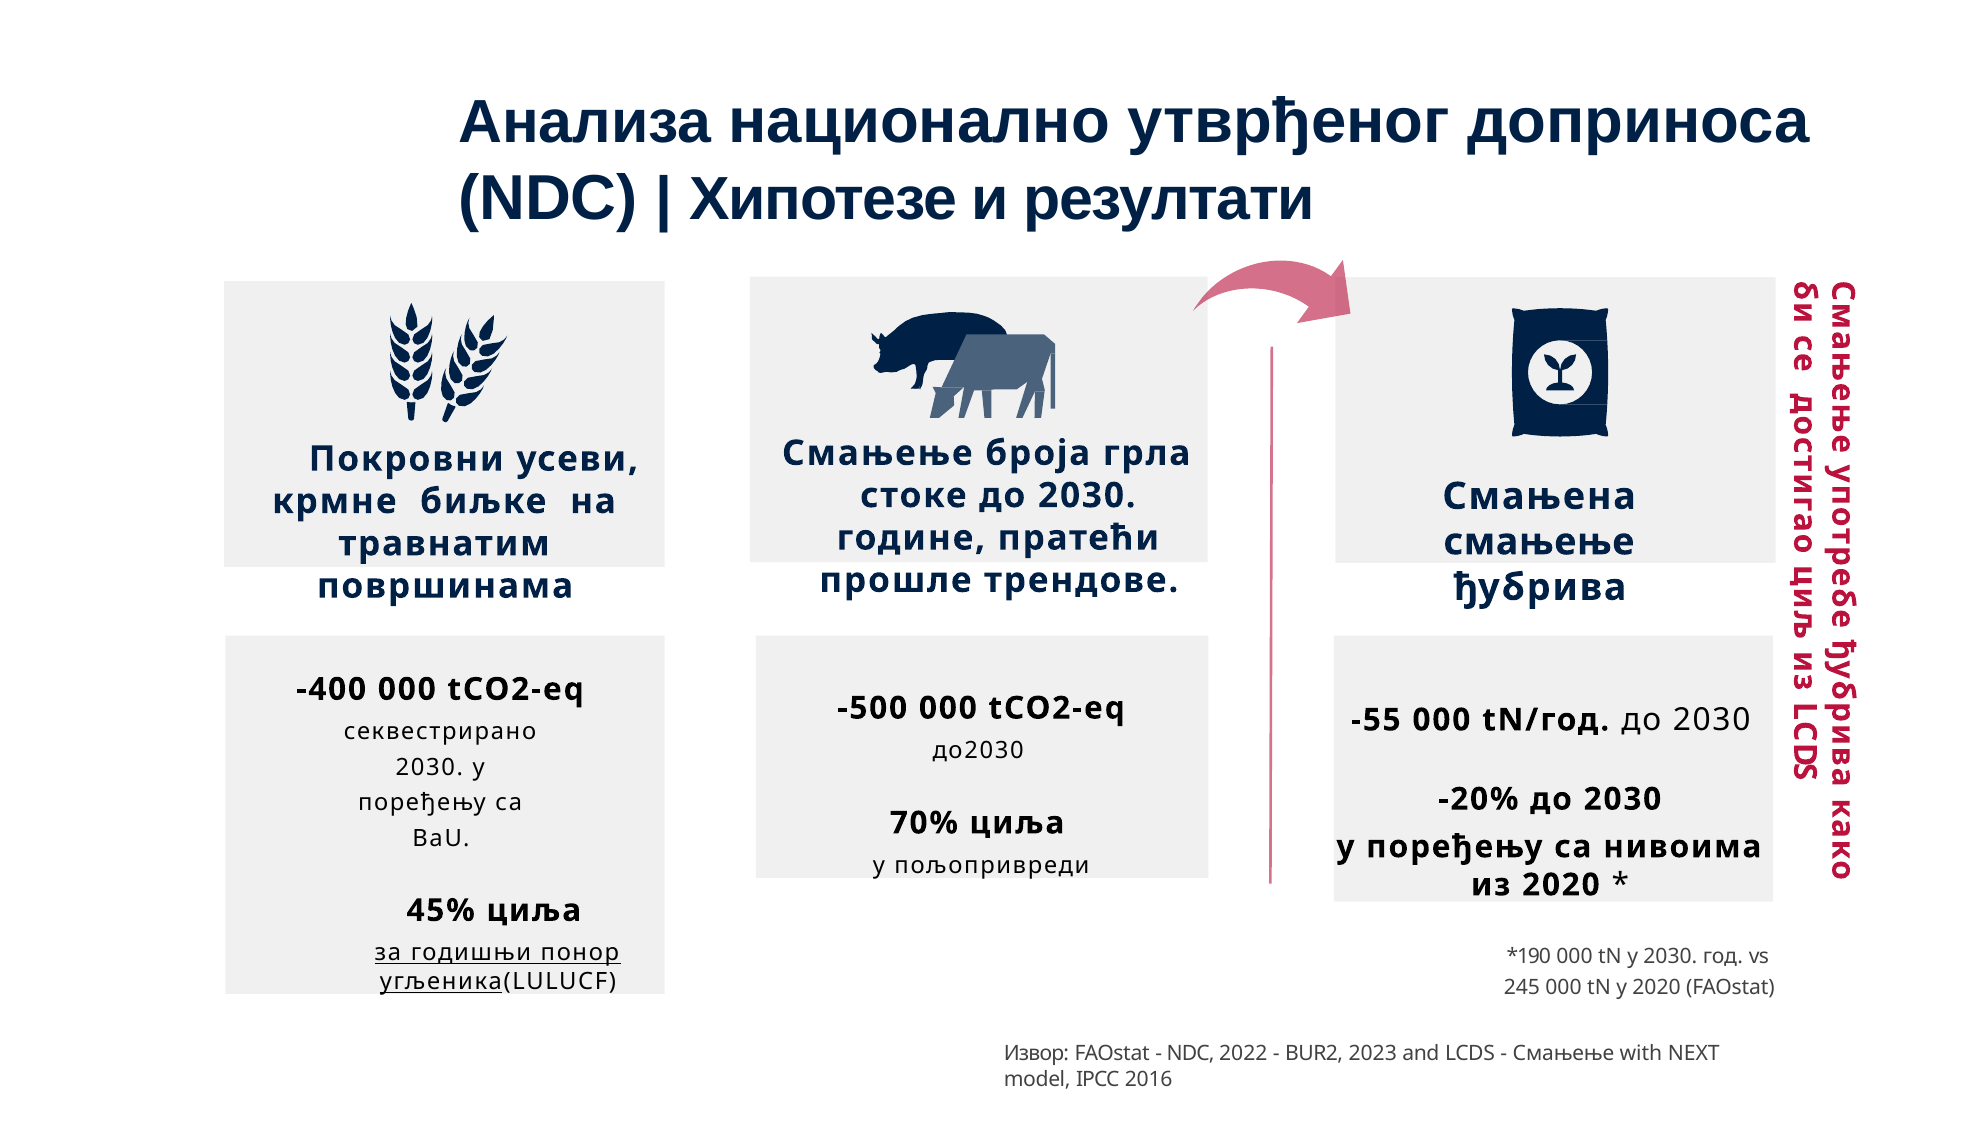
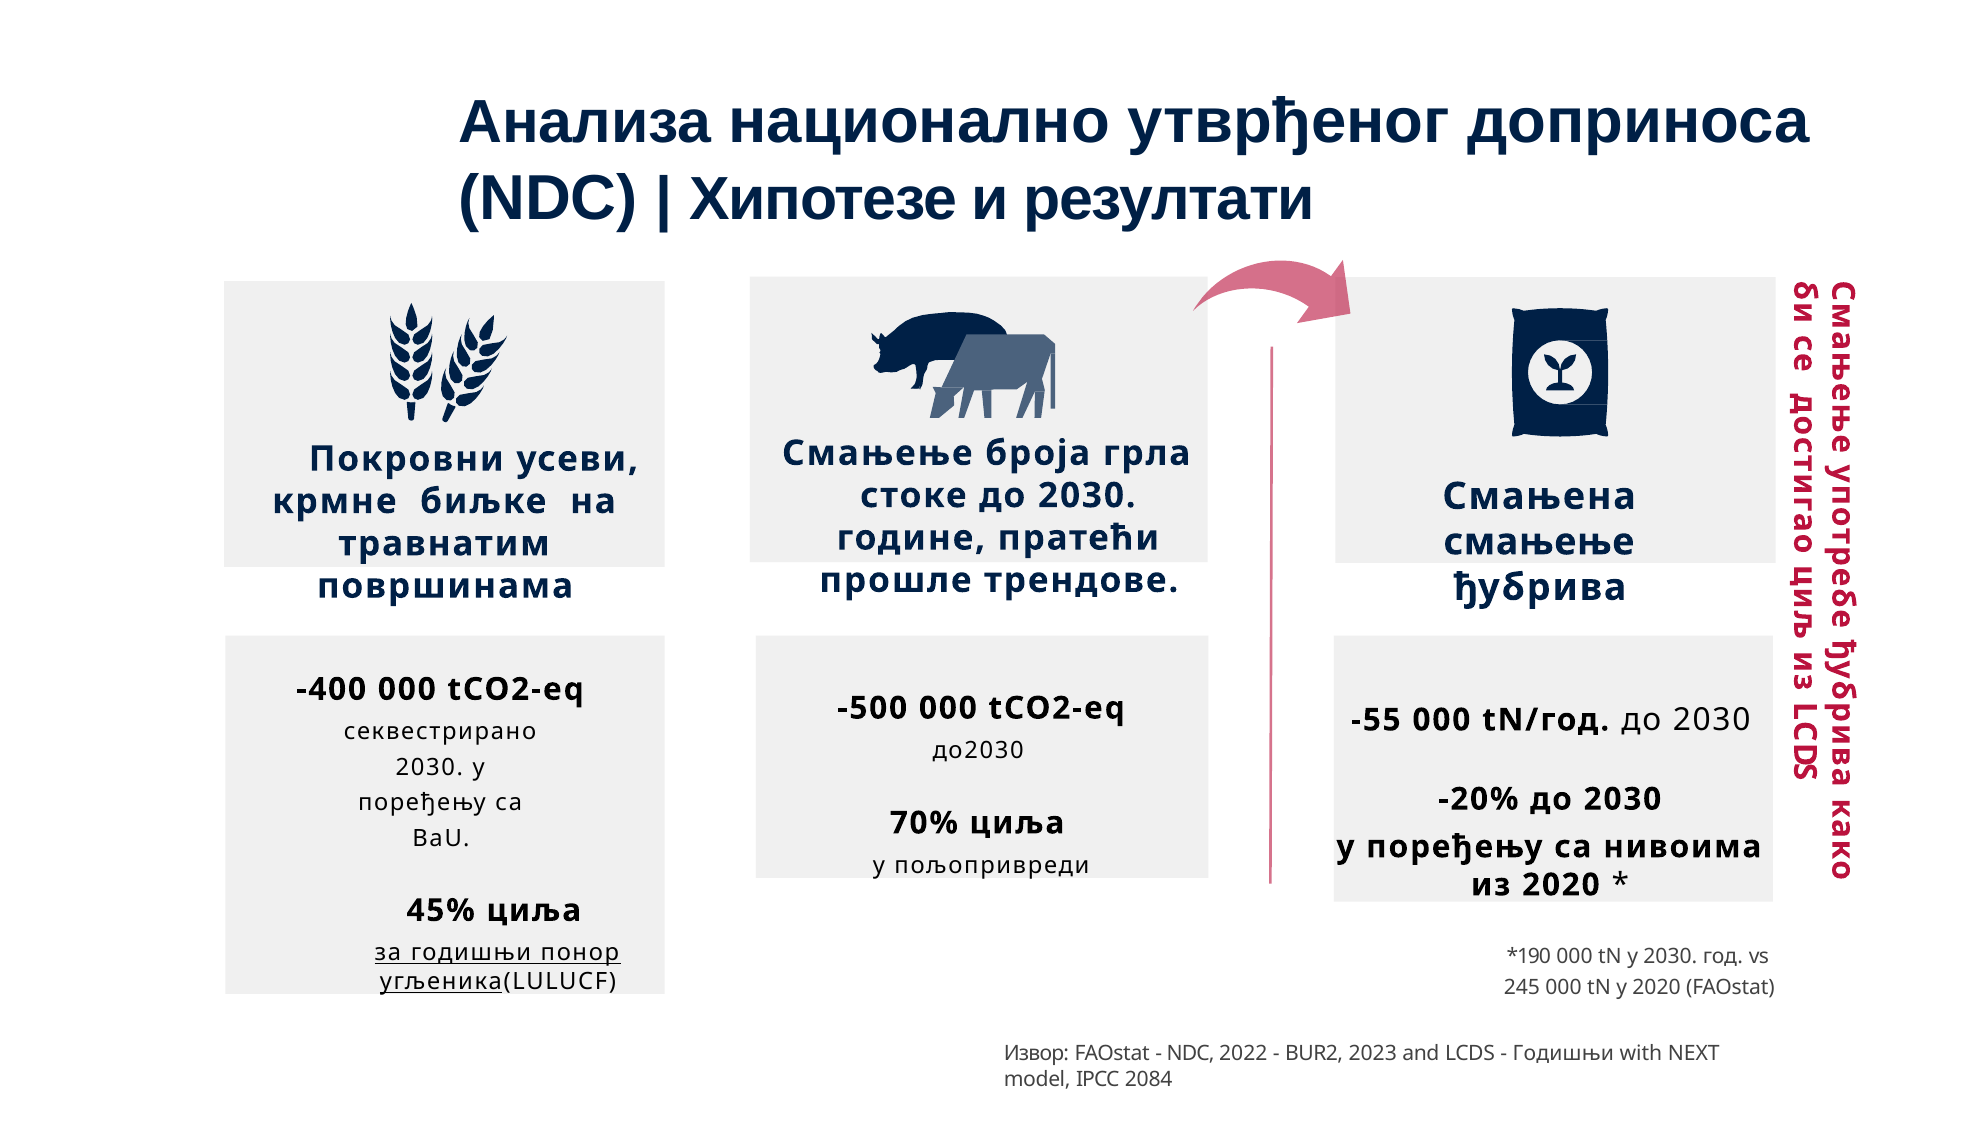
Смањење at (1564, 1054): Смањење -> Годишњи
2016: 2016 -> 2084
